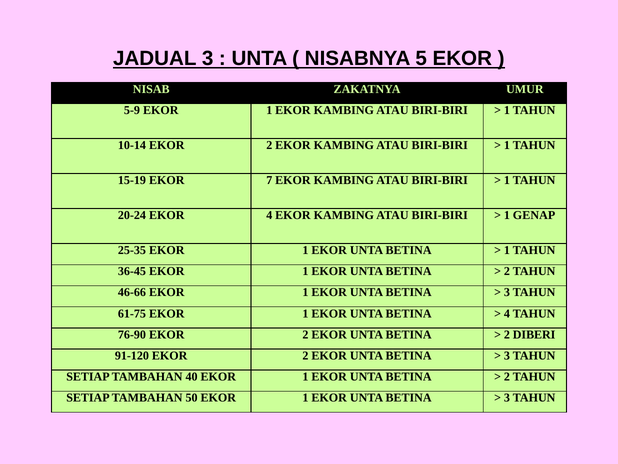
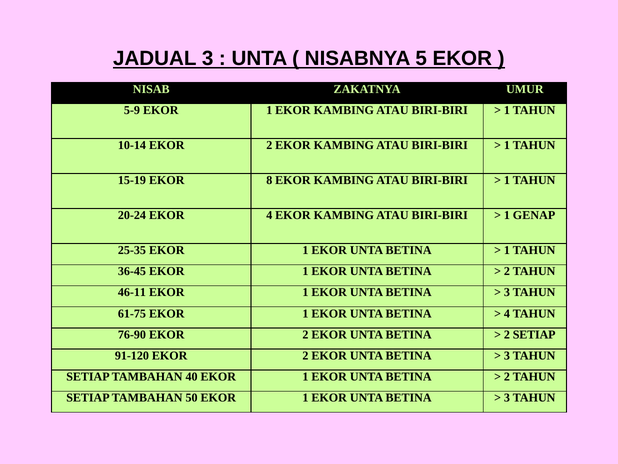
7: 7 -> 8
46-66: 46-66 -> 46-11
2 DIBERI: DIBERI -> SETIAP
